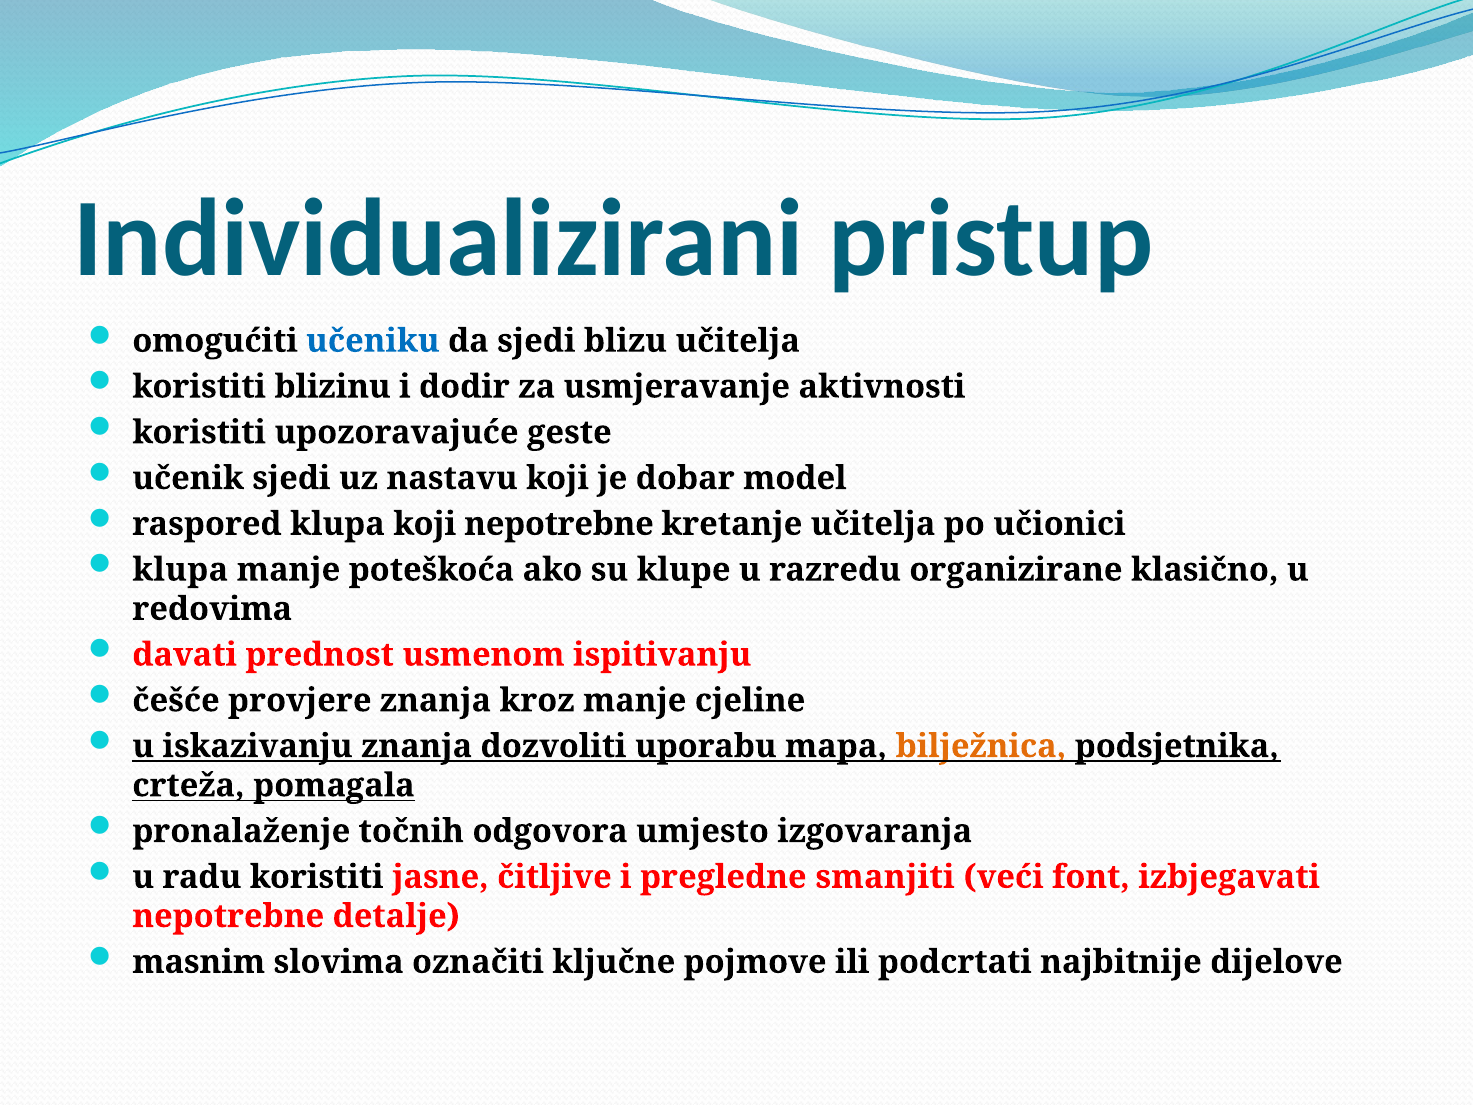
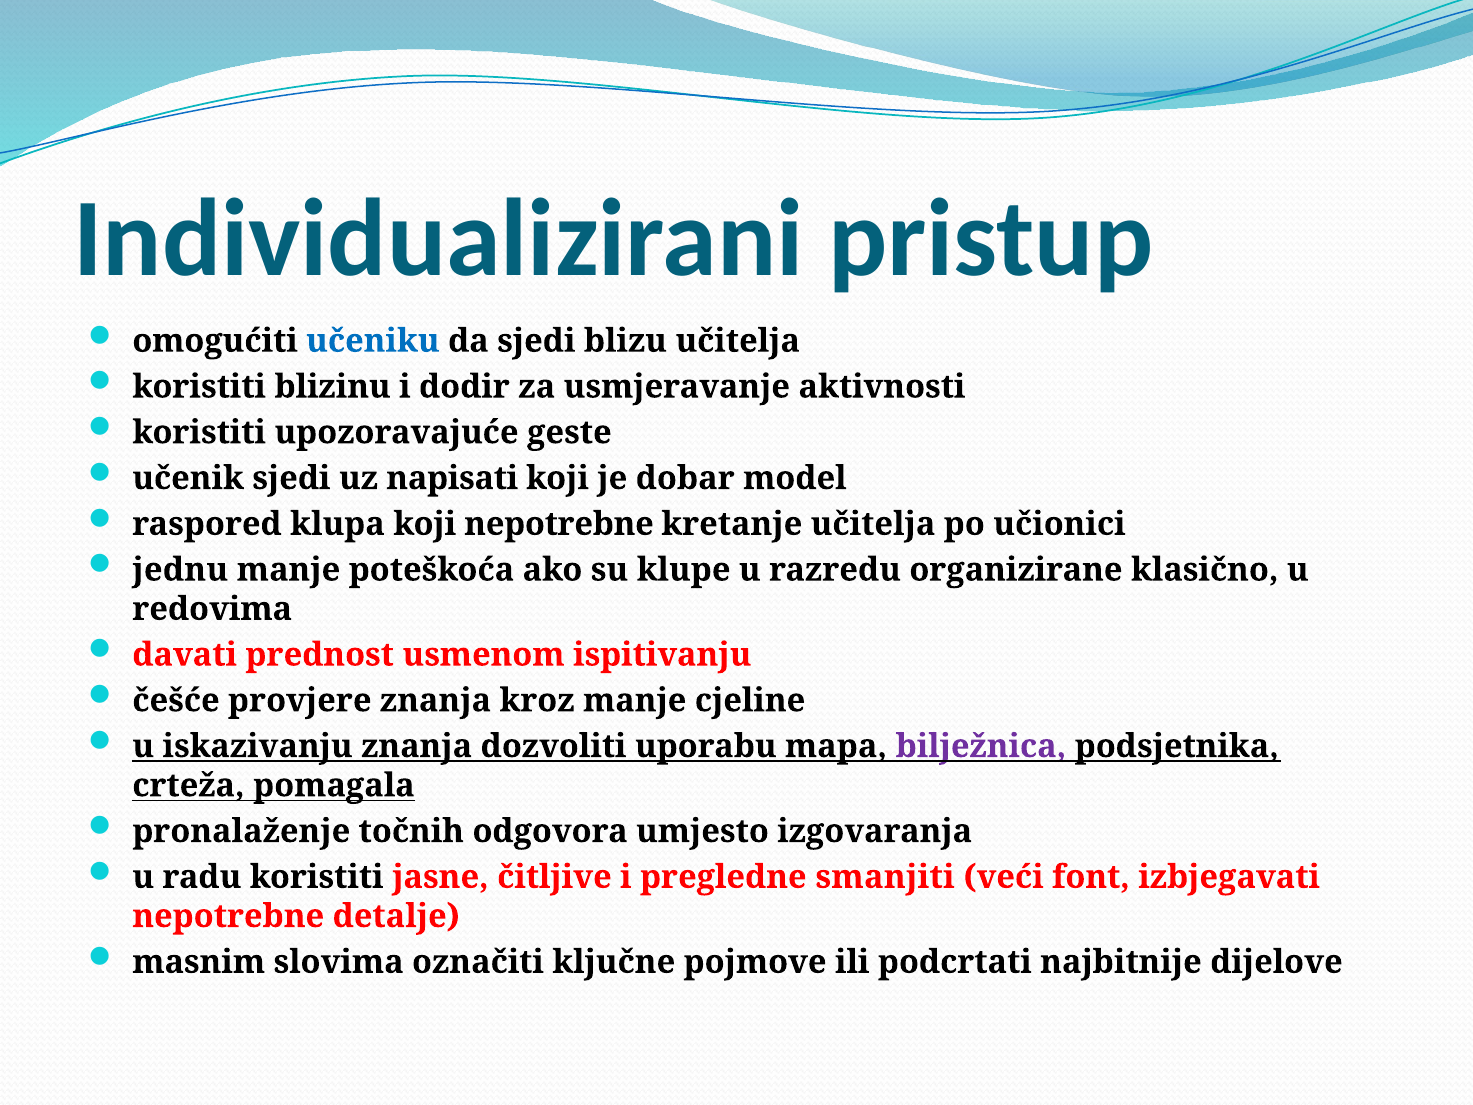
nastavu: nastavu -> napisati
klupa at (180, 570): klupa -> jednu
bilježnica colour: orange -> purple
